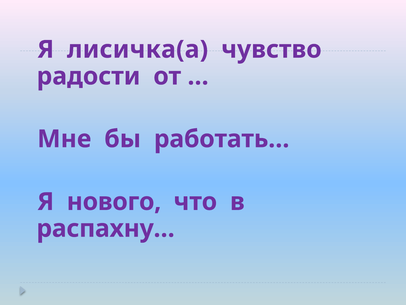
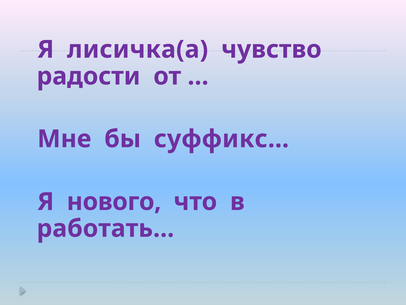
работать…: работать… -> суффикс…
распахну…: распахну… -> работать…
